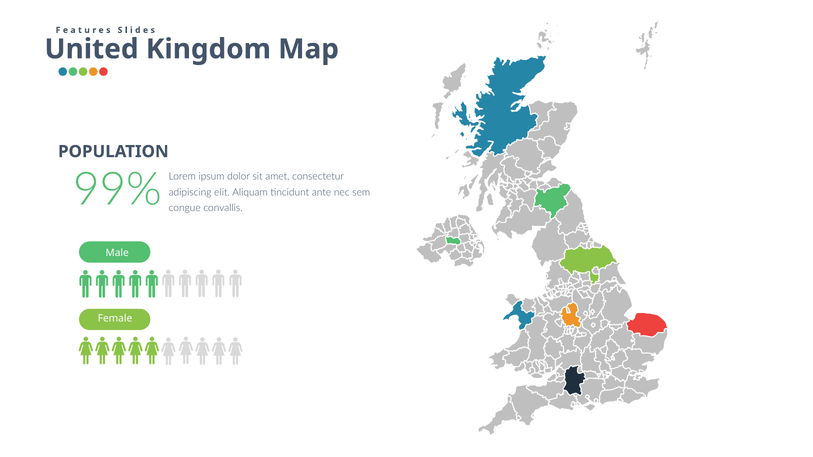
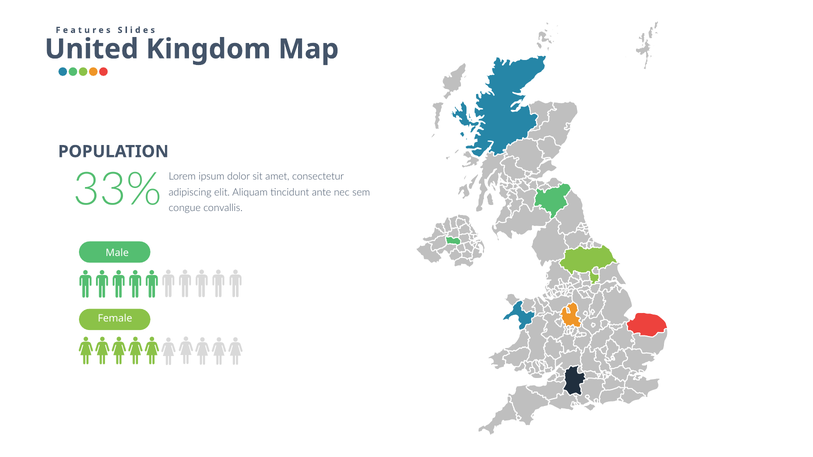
99%: 99% -> 33%
